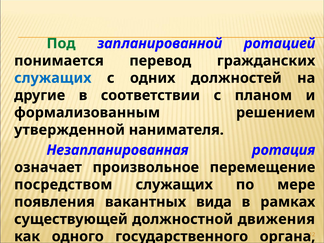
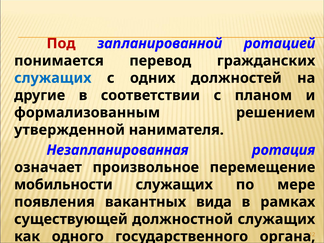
Под colour: green -> red
посредством: посредством -> мобильности
должностной движения: движения -> служащих
